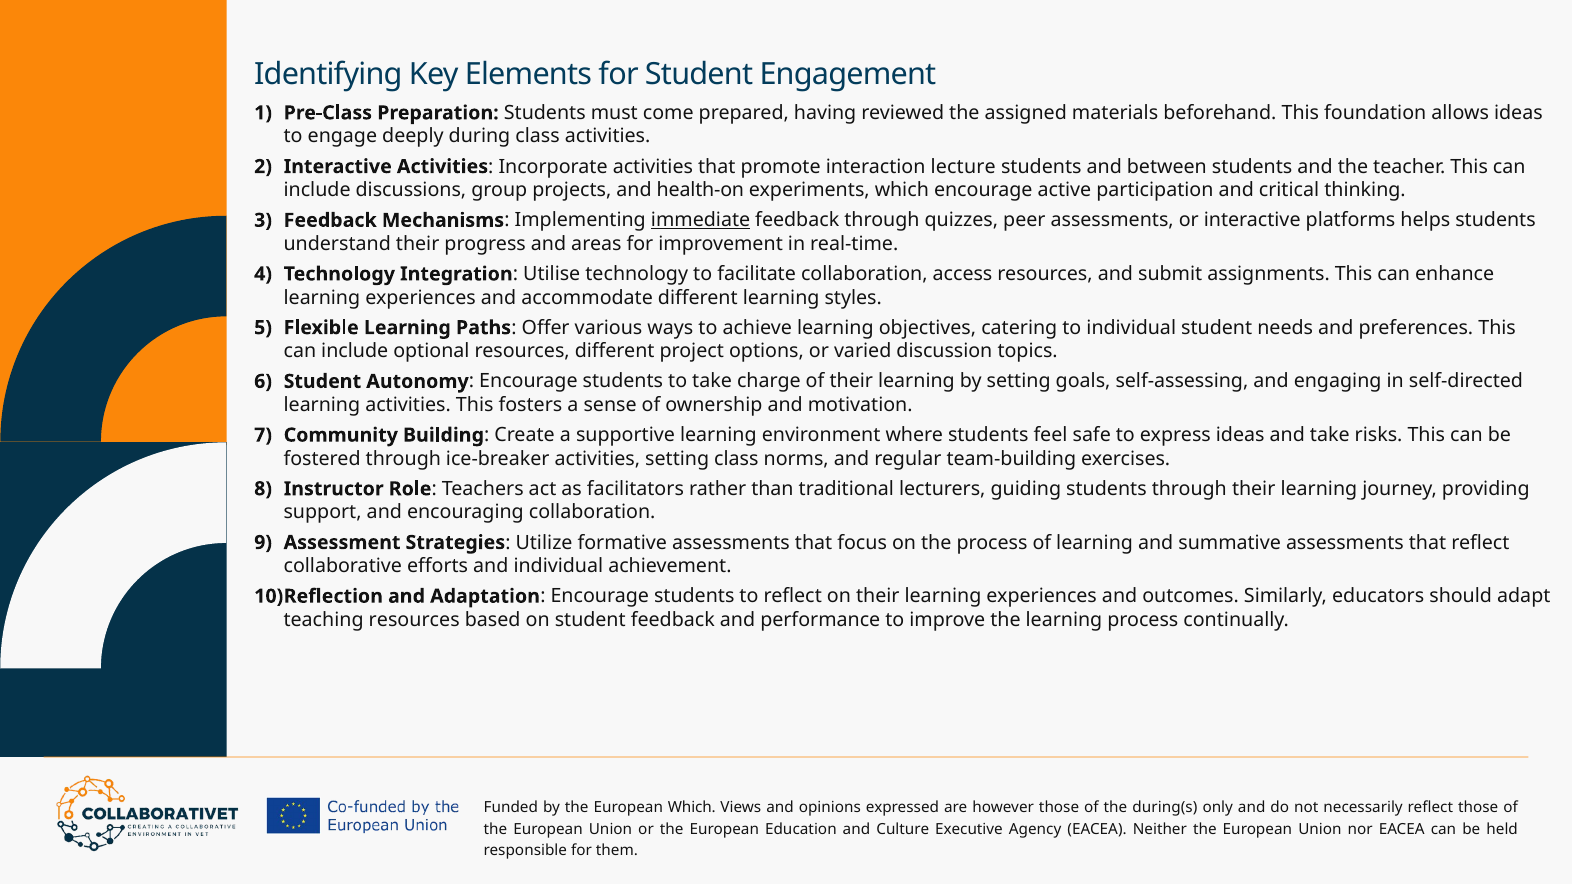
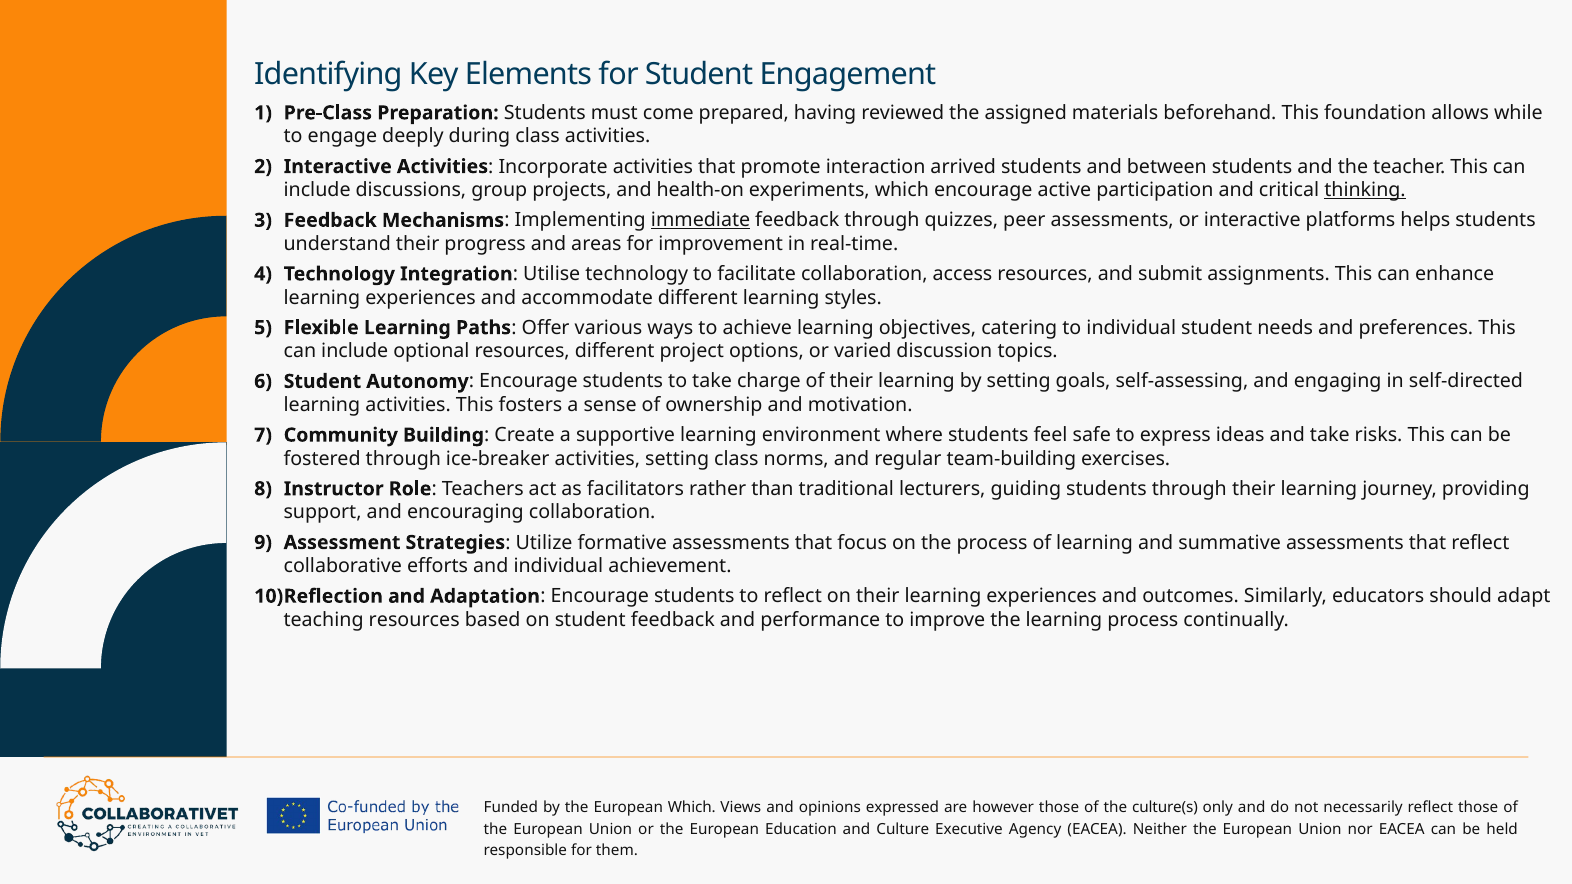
allows ideas: ideas -> while
lecture: lecture -> arrived
thinking underline: none -> present
during(s: during(s -> culture(s
